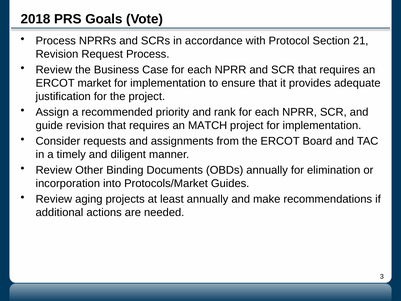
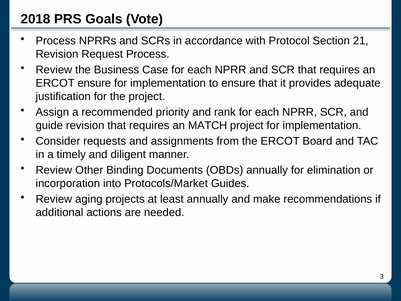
ERCOT market: market -> ensure
